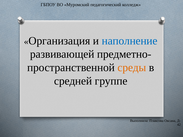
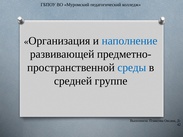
среды colour: orange -> blue
